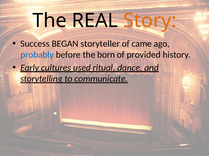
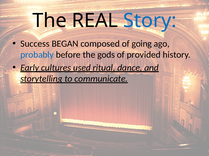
Story colour: orange -> blue
storyteller: storyteller -> composed
came: came -> going
born: born -> gods
